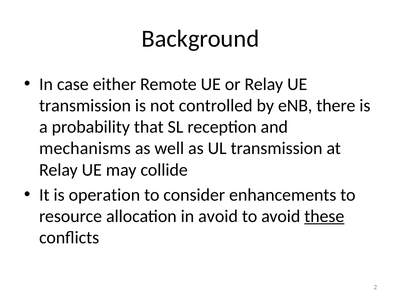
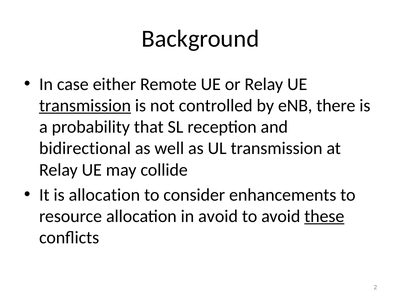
transmission at (85, 106) underline: none -> present
mechanisms: mechanisms -> bidirectional
is operation: operation -> allocation
